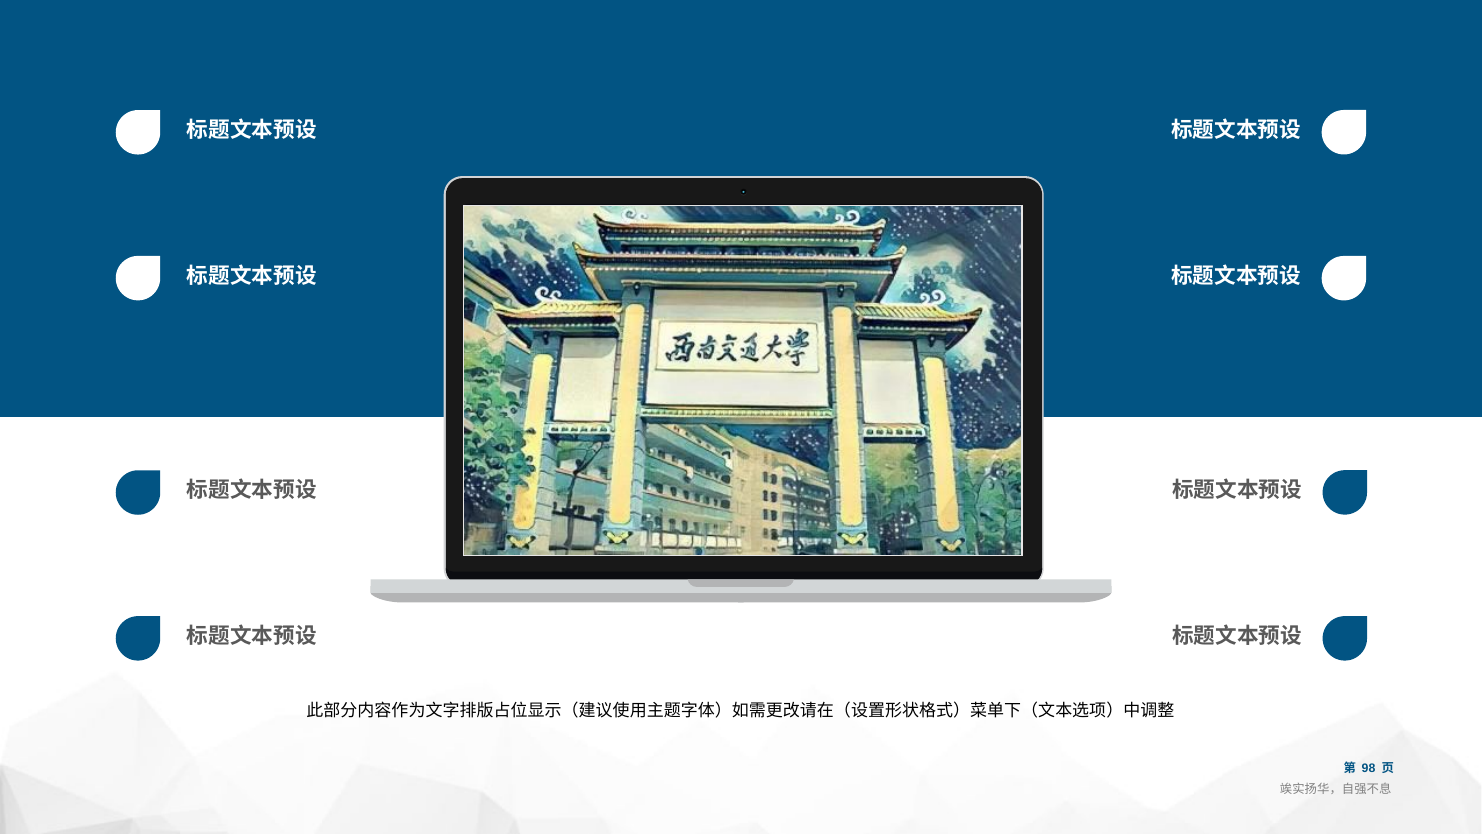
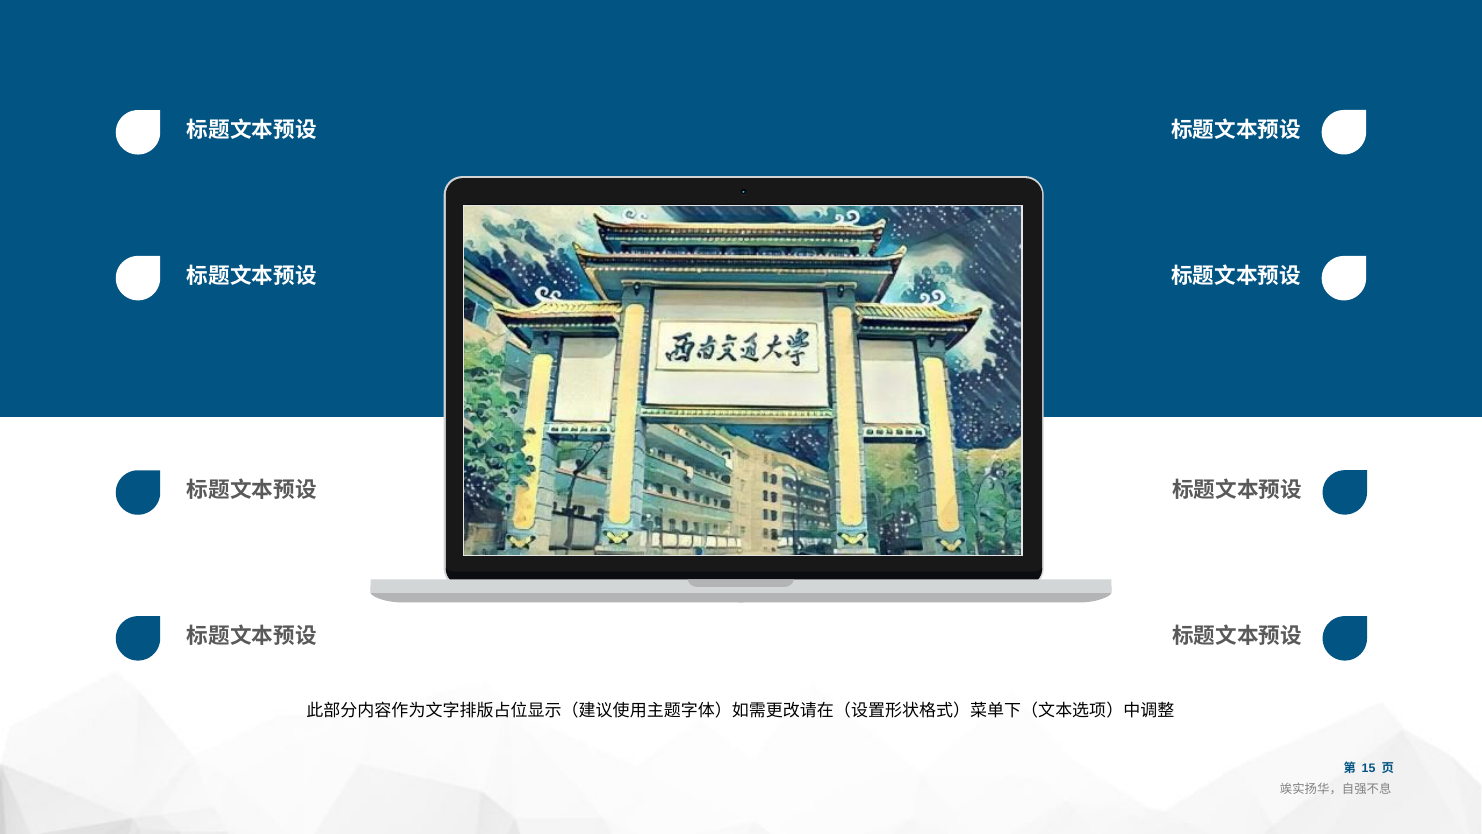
98: 98 -> 15
